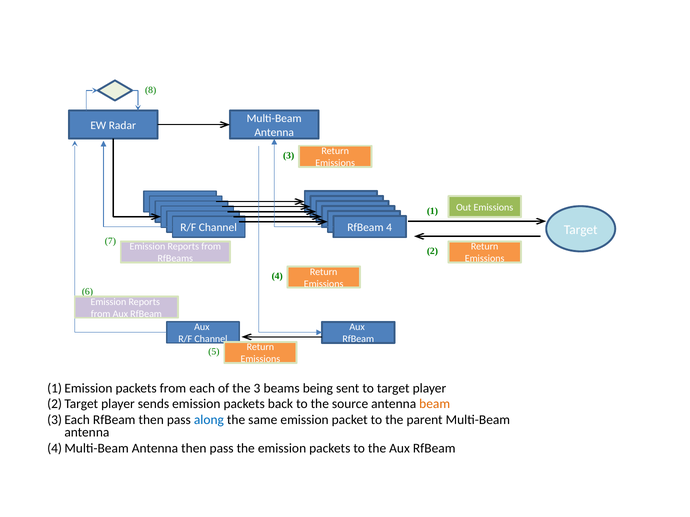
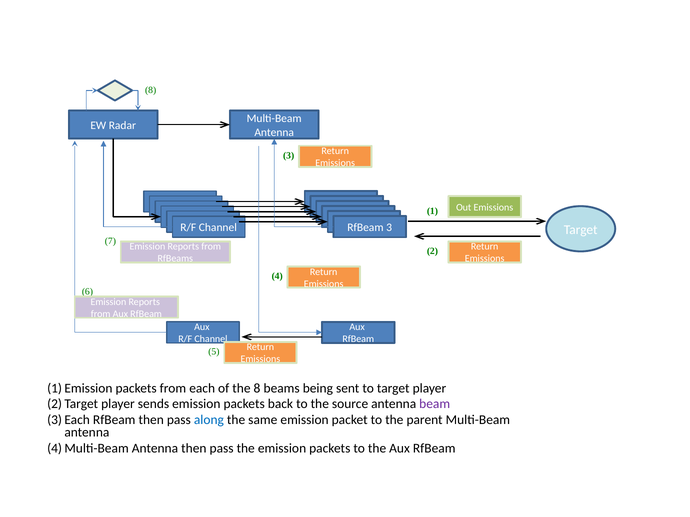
4 at (389, 228): 4 -> 3
the 3: 3 -> 8
beam at (435, 404) colour: orange -> purple
